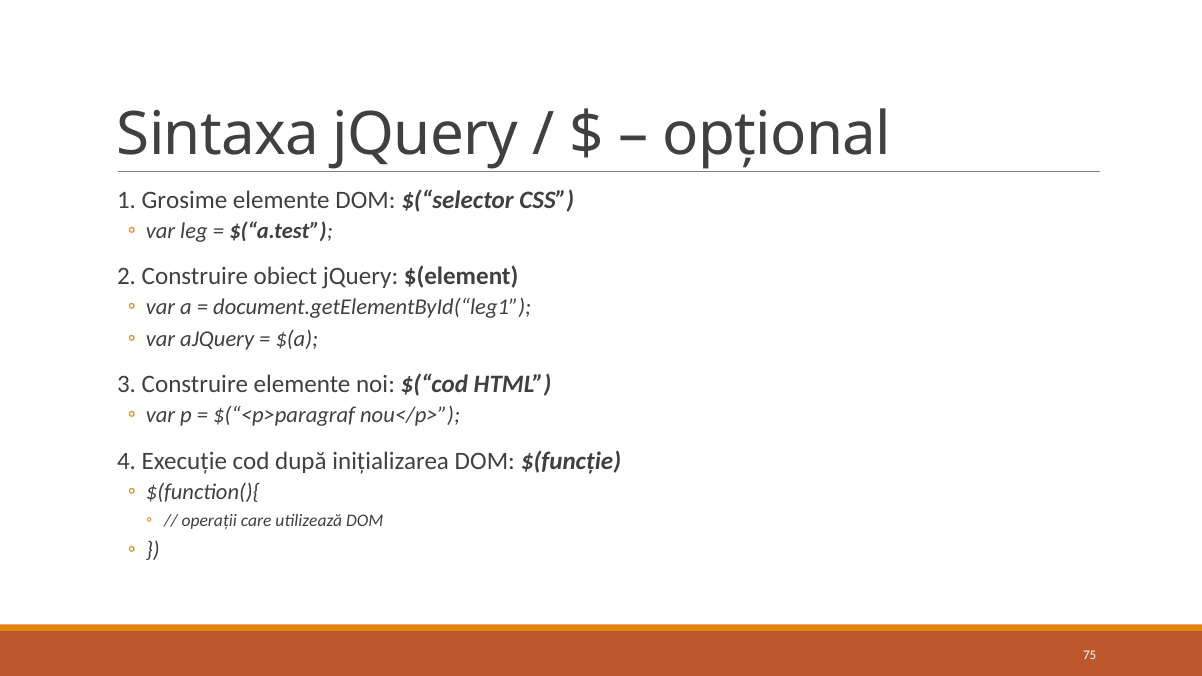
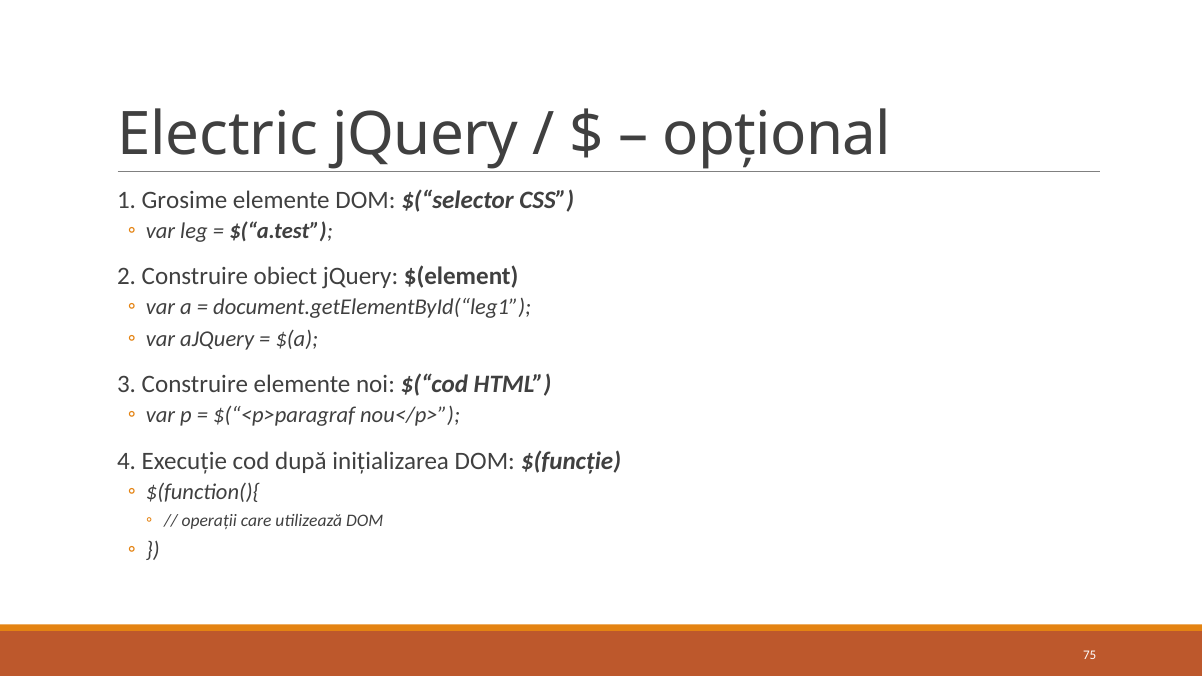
Sintaxa: Sintaxa -> Electric
